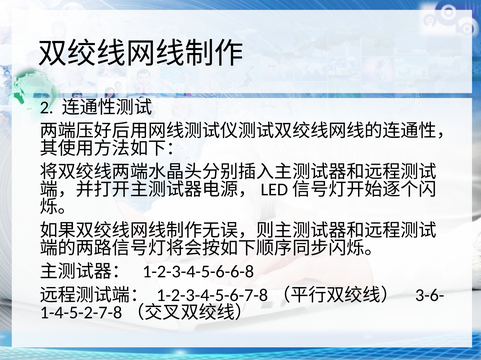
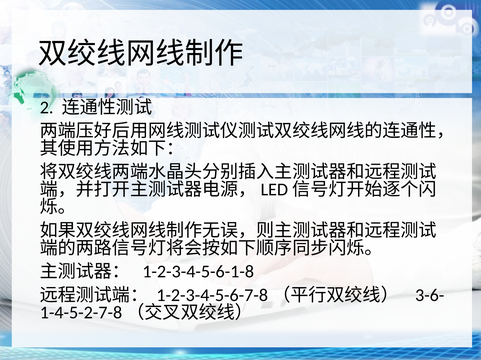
1-2-3-4-5-6-6-8: 1-2-3-4-5-6-6-8 -> 1-2-3-4-5-6-1-8
